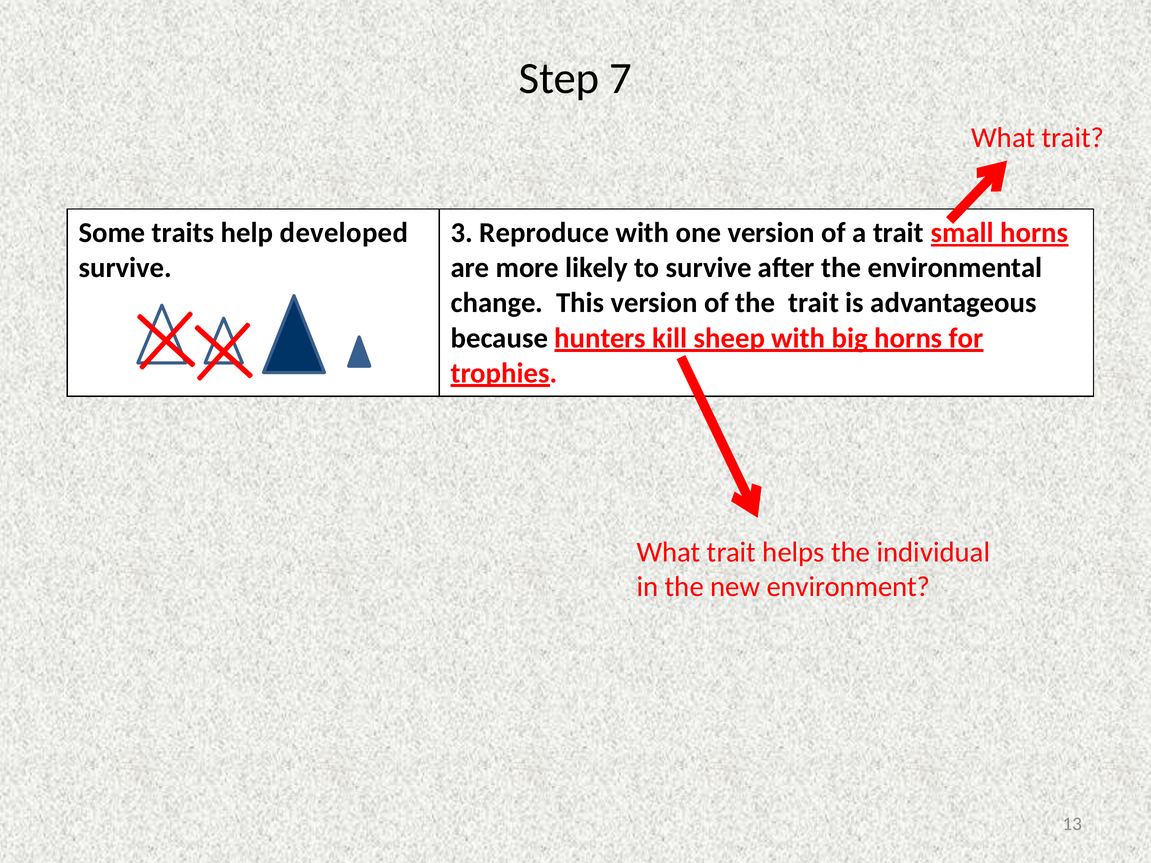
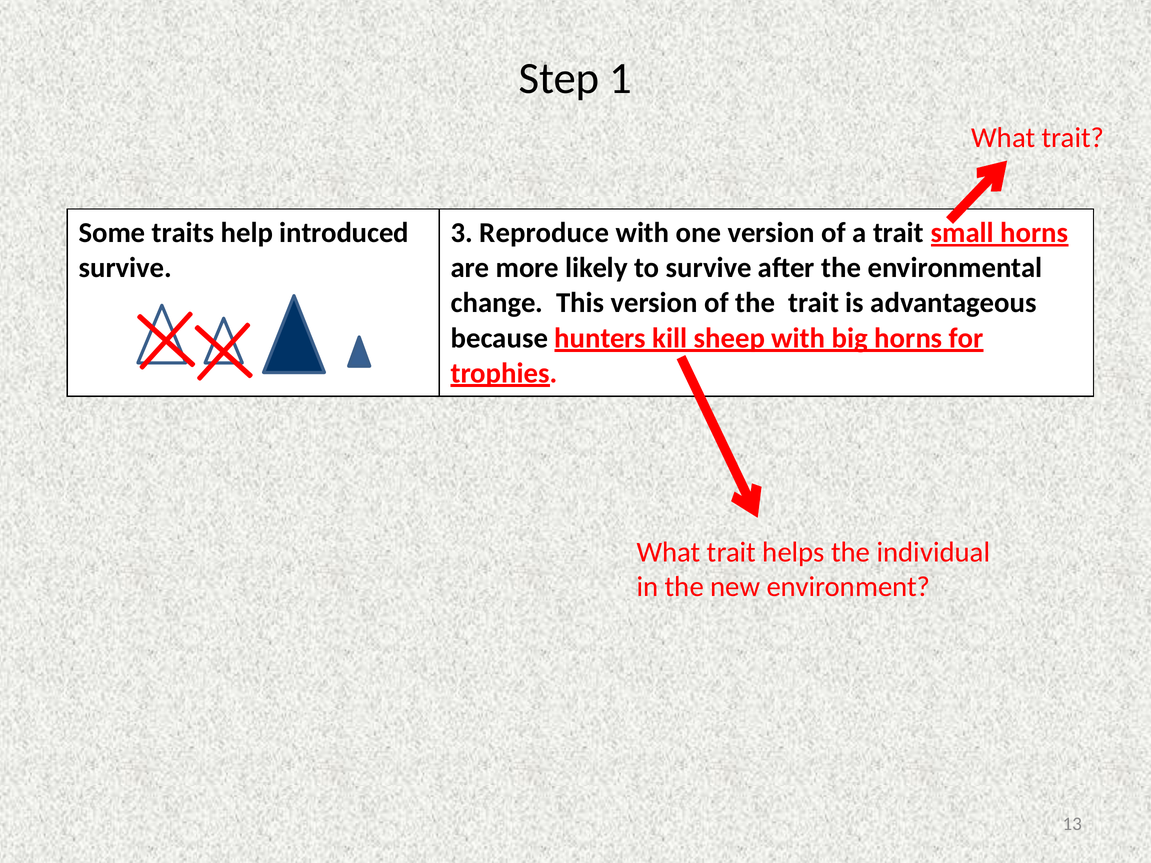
7: 7 -> 1
developed: developed -> introduced
